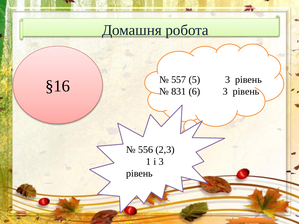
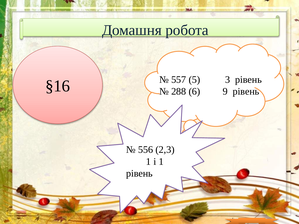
831: 831 -> 288
6 3: 3 -> 9
і 3: 3 -> 1
